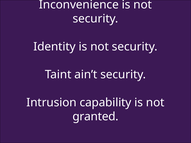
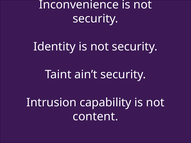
granted: granted -> content
